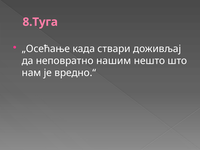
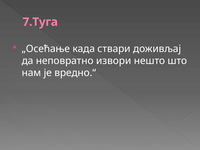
8.Туга: 8.Туга -> 7.Туга
нашим: нашим -> извори
